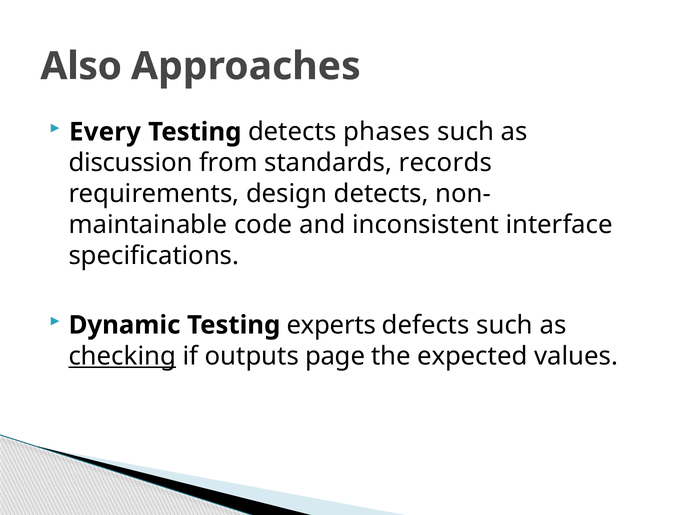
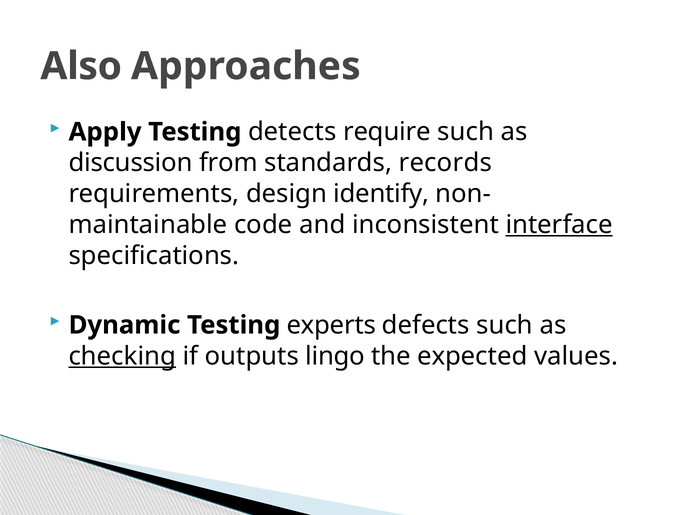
Every: Every -> Apply
phases: phases -> require
design detects: detects -> identify
interface underline: none -> present
page: page -> lingo
